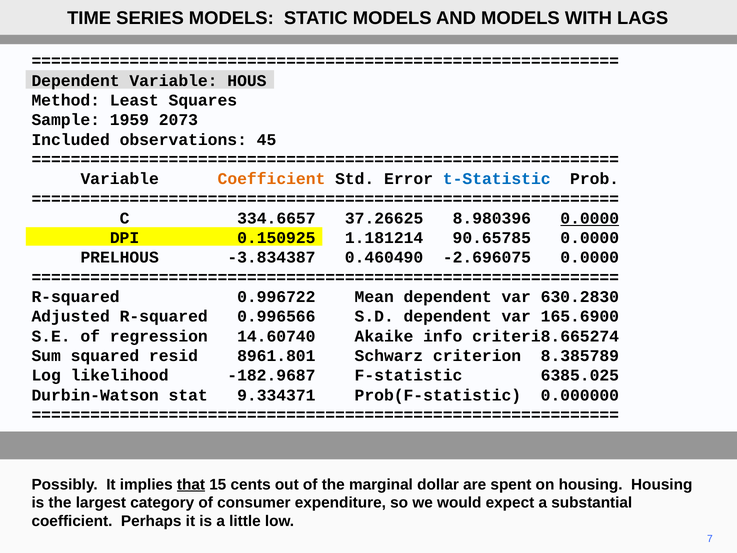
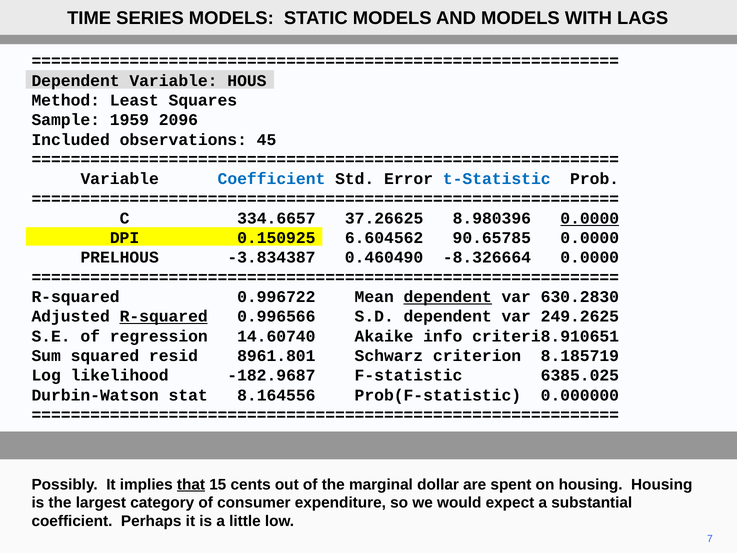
2073: 2073 -> 2096
Coefficient at (271, 179) colour: orange -> blue
1.181214: 1.181214 -> 6.604562
-2.696075: -2.696075 -> -8.326664
dependent at (448, 297) underline: none -> present
R-squared at (164, 316) underline: none -> present
165.6900: 165.6900 -> 249.2625
criteri8.665274: criteri8.665274 -> criteri8.910651
8.385789: 8.385789 -> 8.185719
9.334371: 9.334371 -> 8.164556
